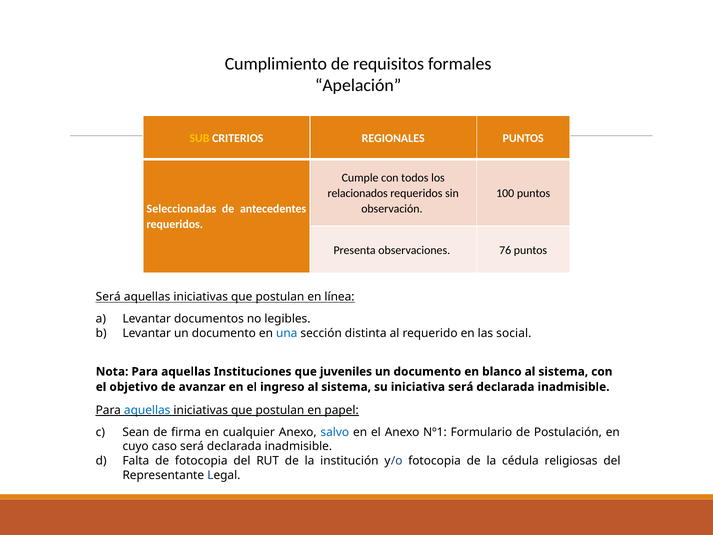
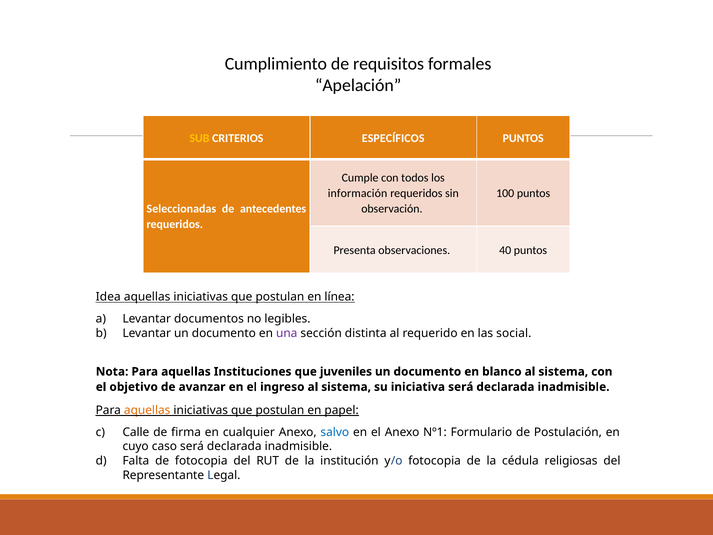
REGIONALES: REGIONALES -> ESPECÍFICOS
relacionados: relacionados -> información
76: 76 -> 40
Será at (108, 297): Será -> Idea
una colour: blue -> purple
aquellas at (147, 410) colour: blue -> orange
Sean: Sean -> Calle
